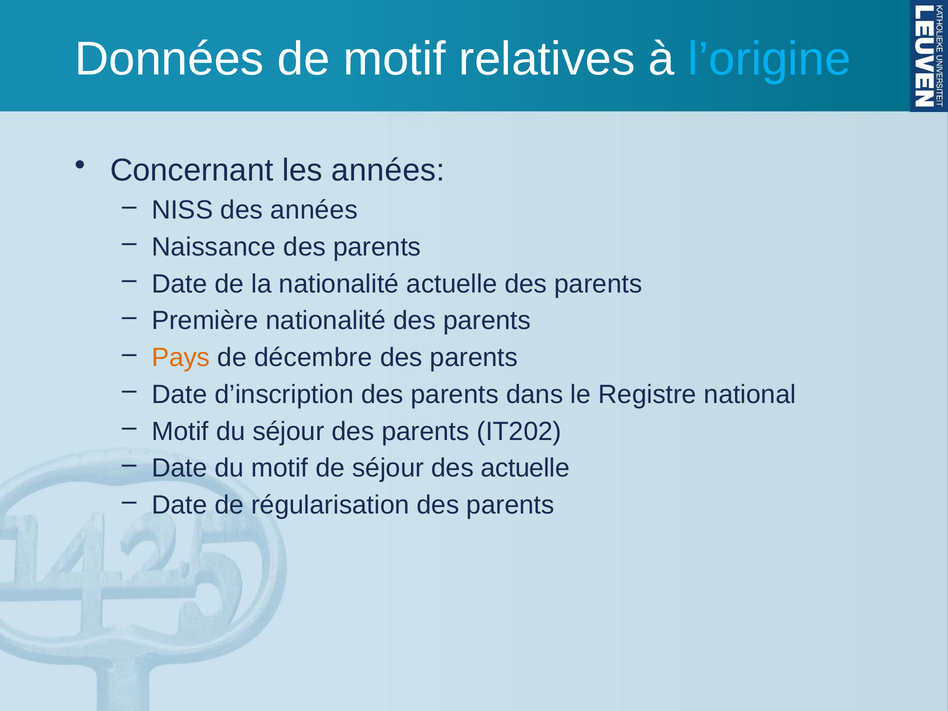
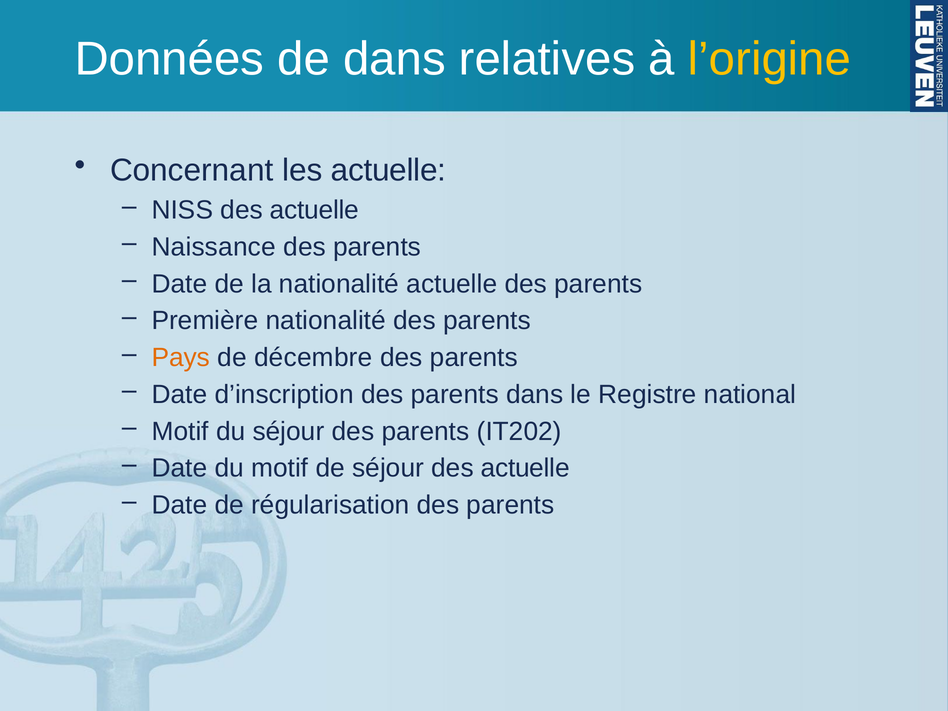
de motif: motif -> dans
l’origine colour: light blue -> yellow
les années: années -> actuelle
NISS des années: années -> actuelle
